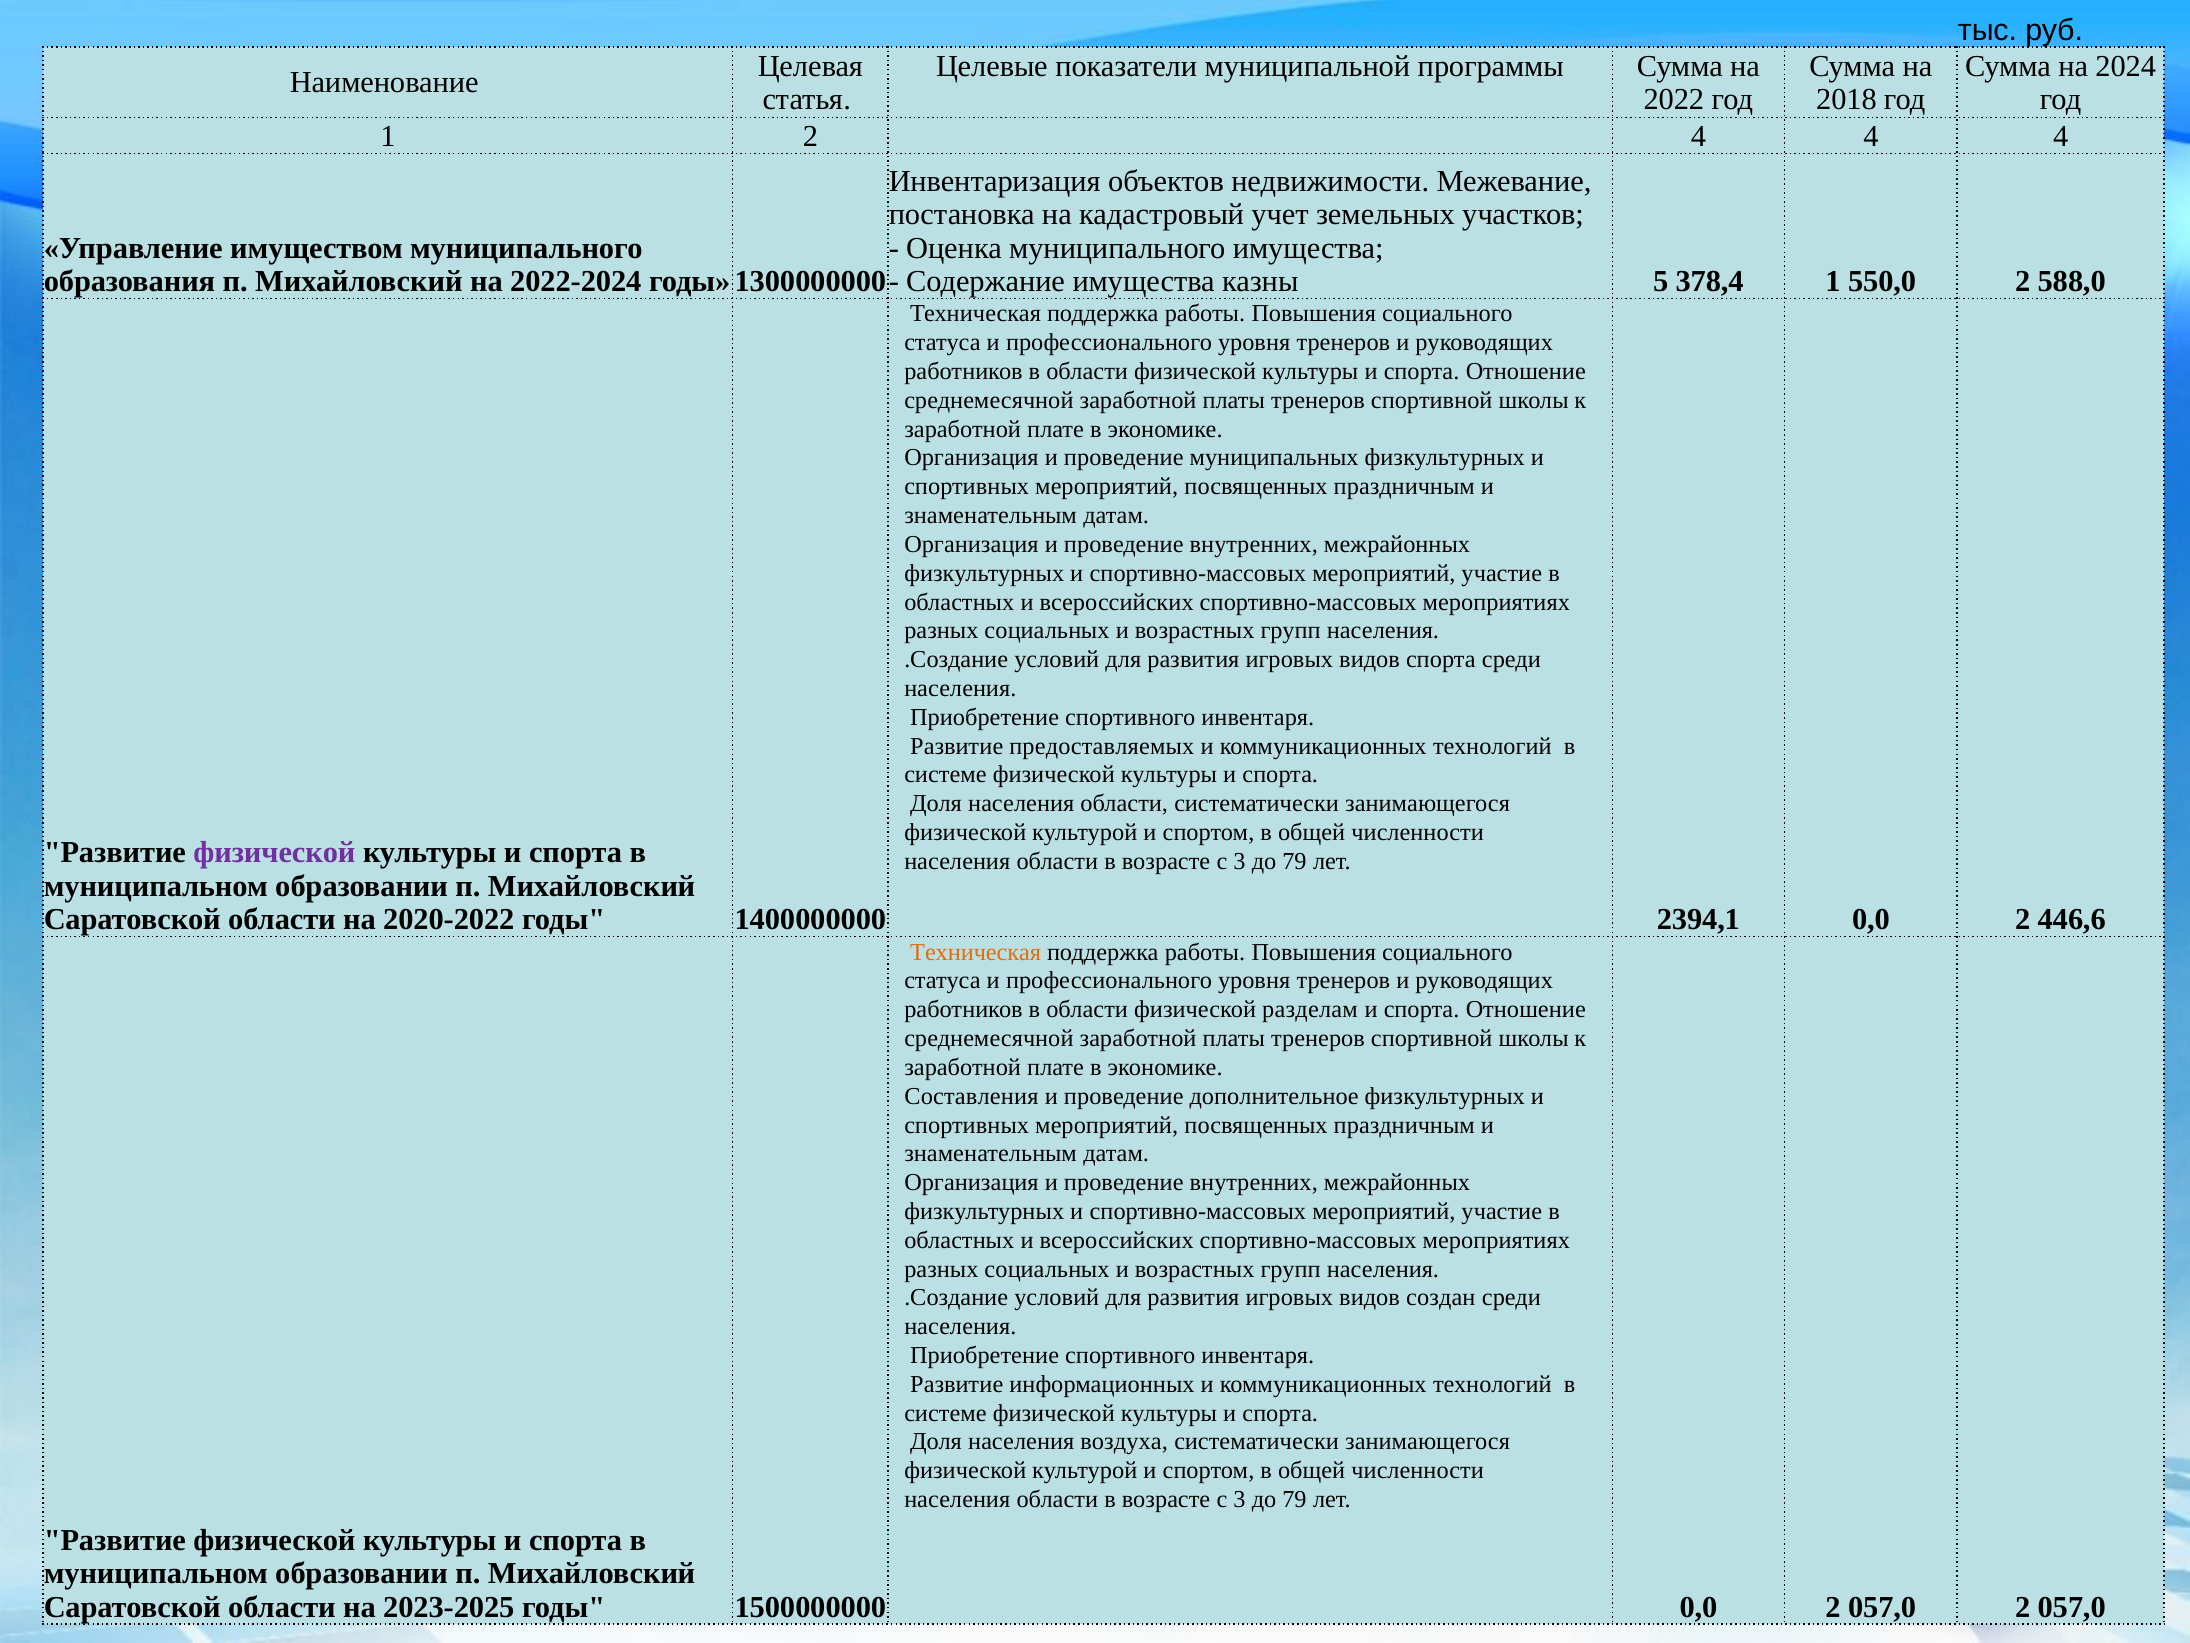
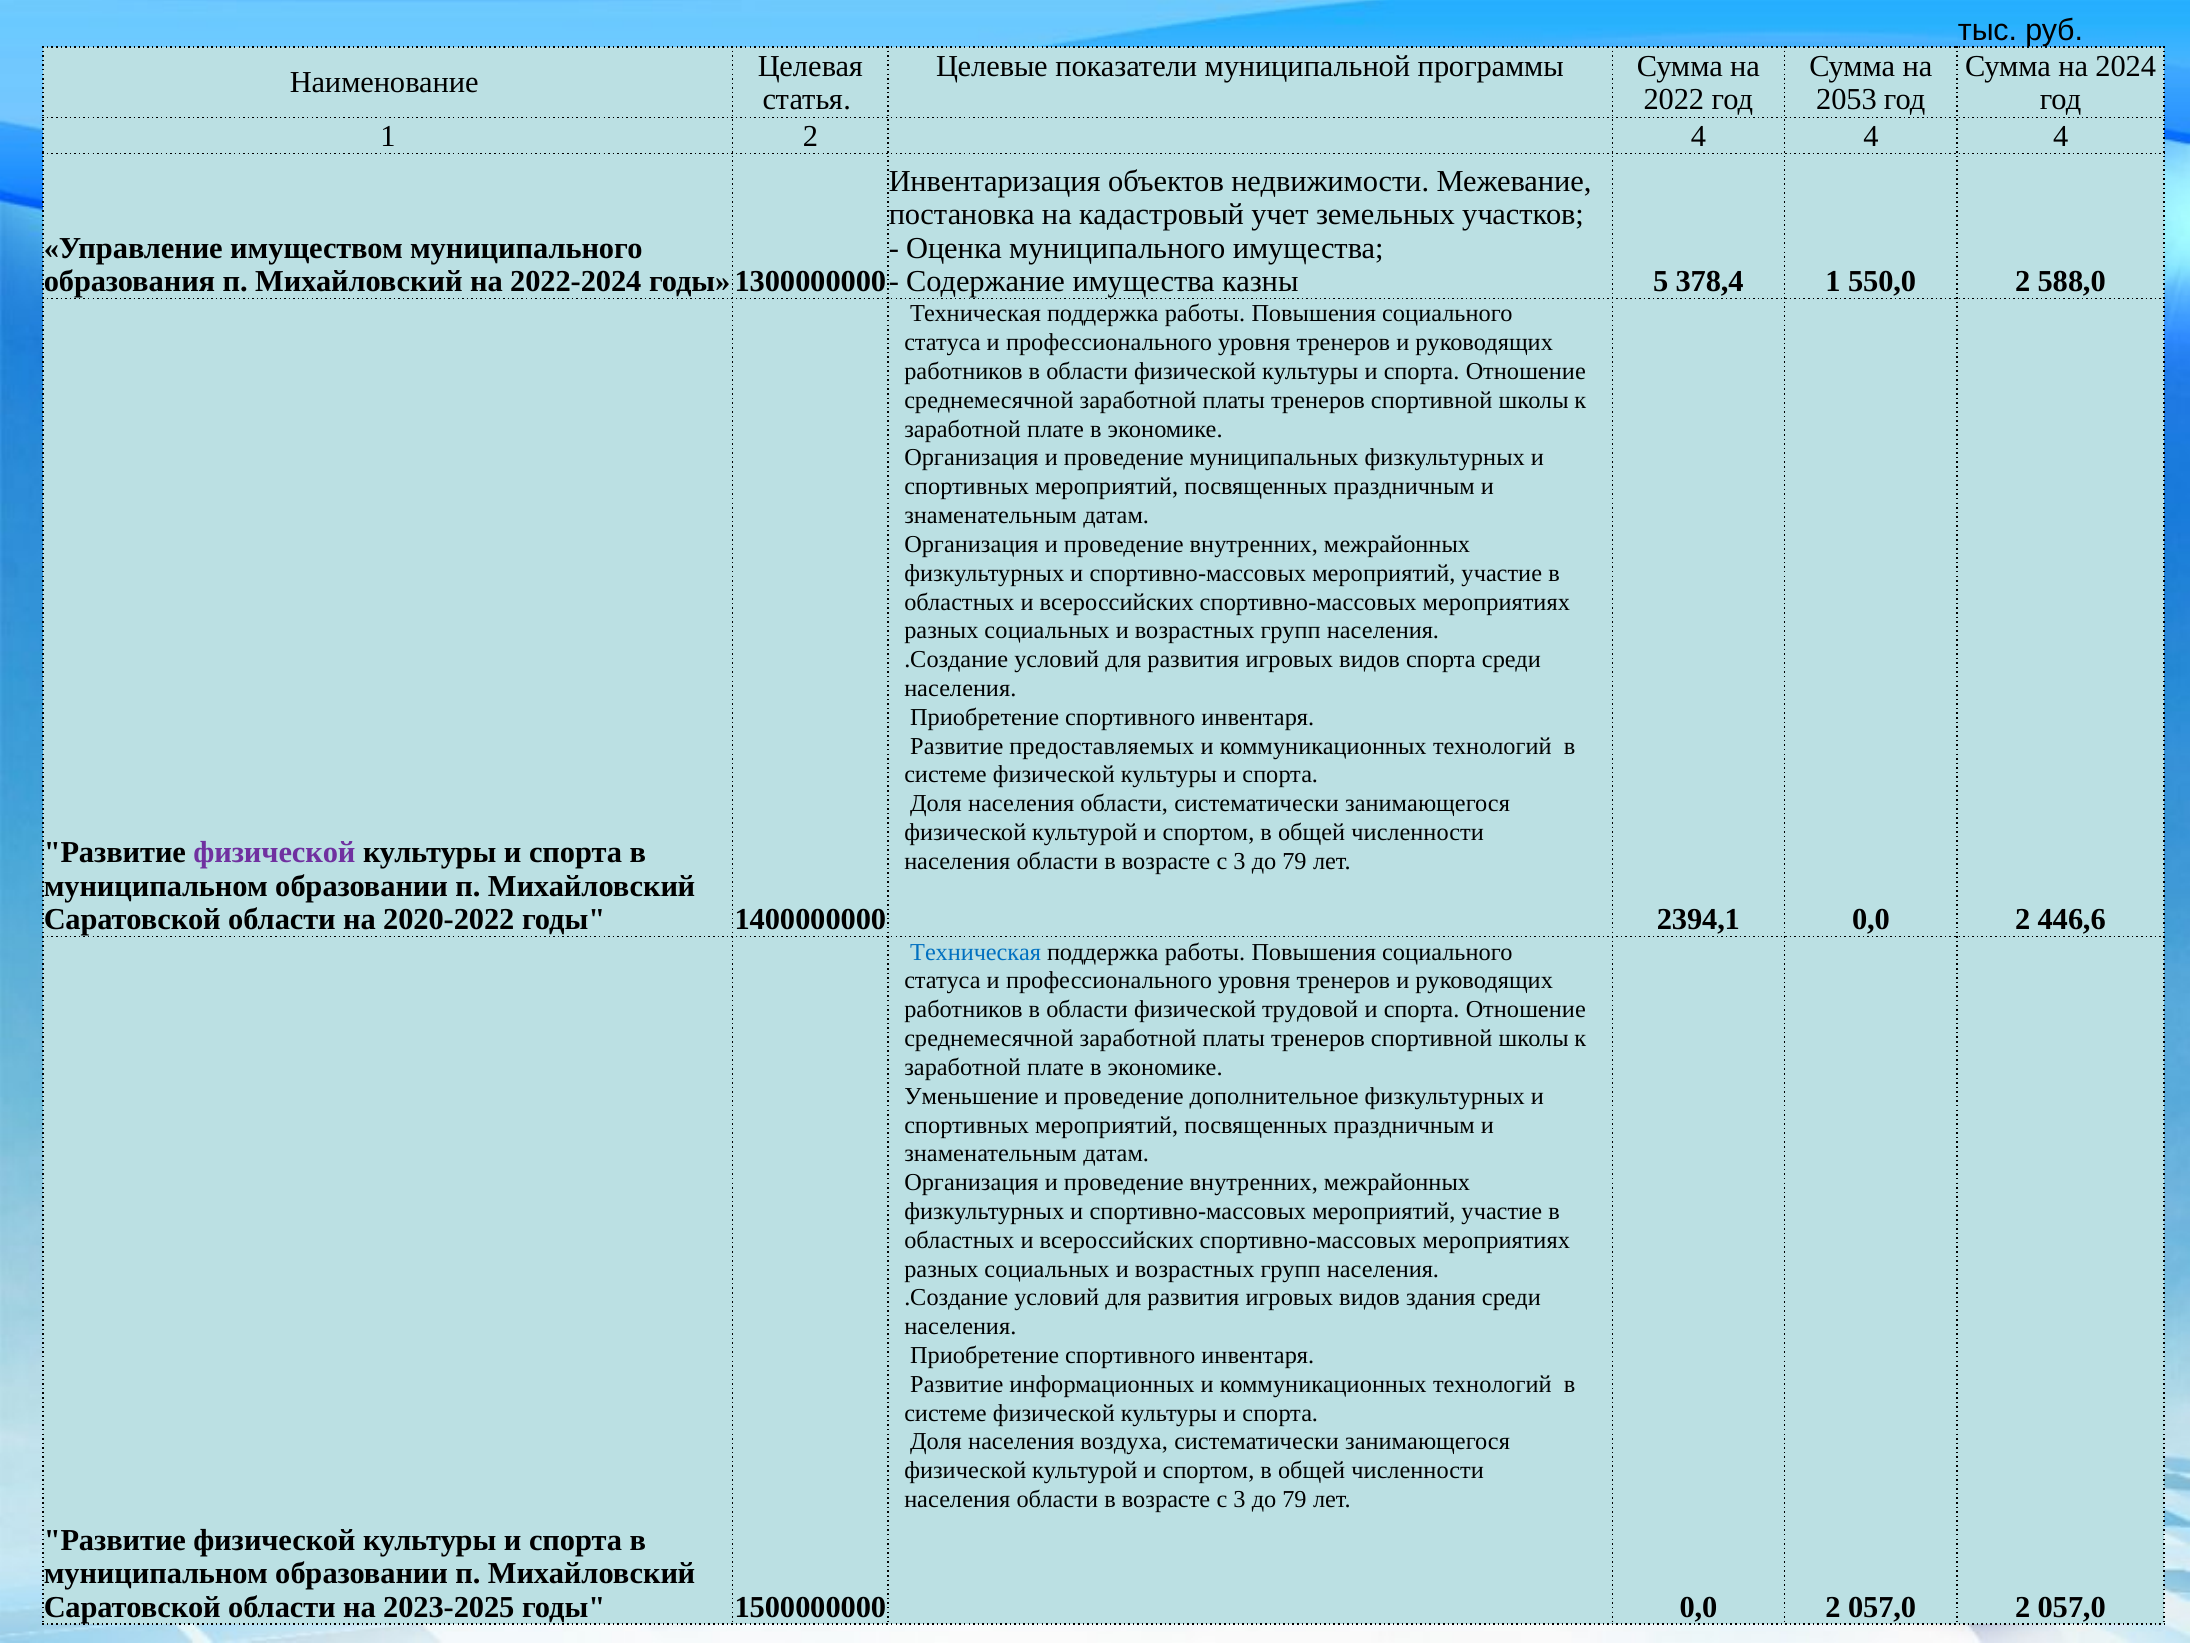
2018: 2018 -> 2053
Техническая at (976, 952) colour: orange -> blue
разделам: разделам -> трудовой
Составления: Составления -> Уменьшение
создан: создан -> здания
